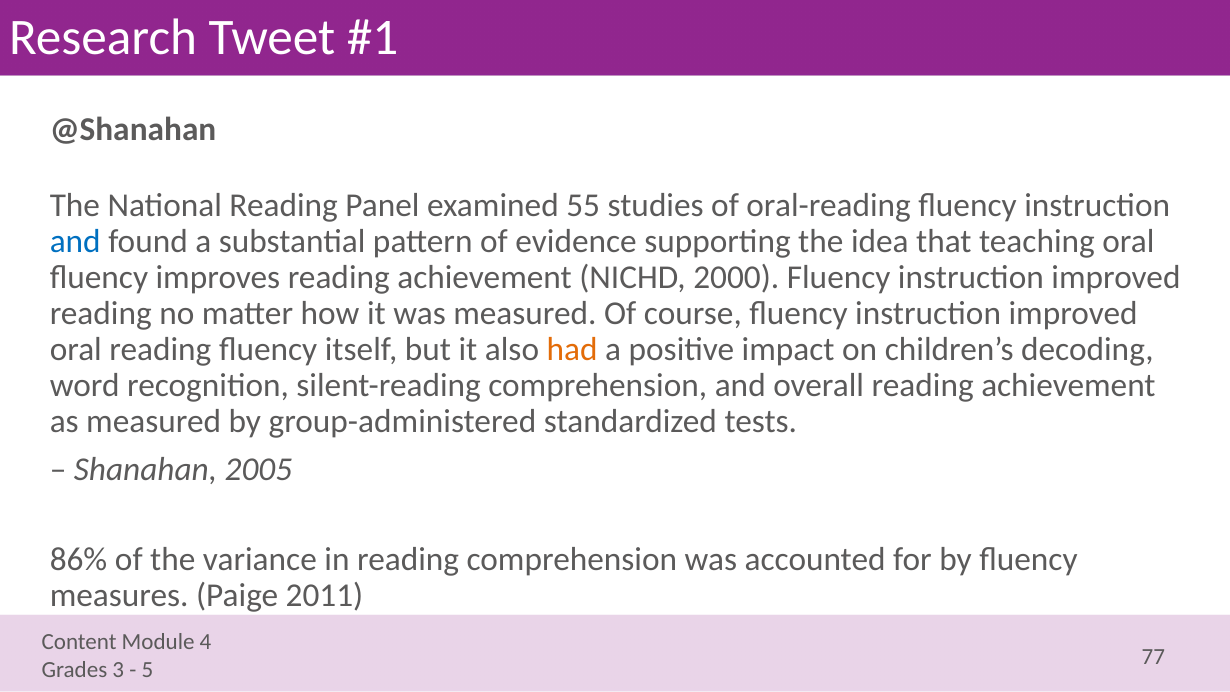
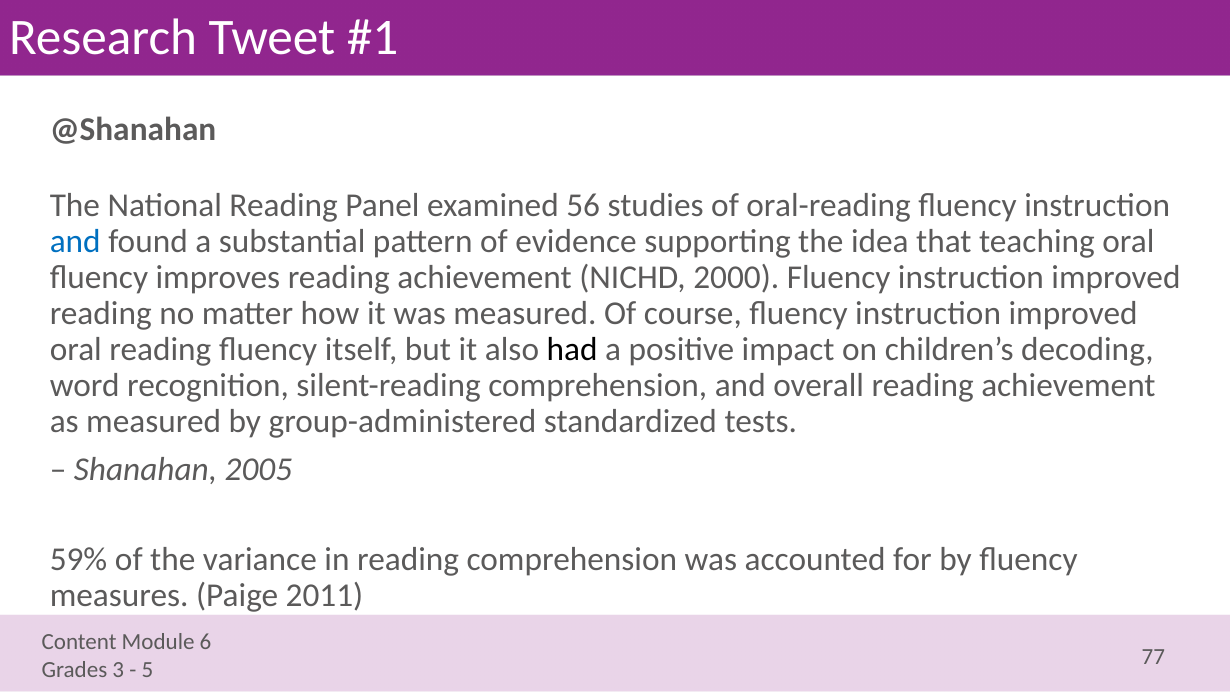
55: 55 -> 56
had colour: orange -> black
86%: 86% -> 59%
4: 4 -> 6
